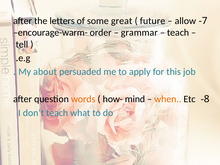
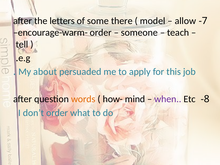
great: great -> there
future: future -> model
grammar: grammar -> someone
when colour: orange -> purple
don’t teach: teach -> order
